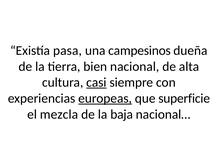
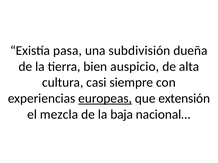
campesinos: campesinos -> subdivisión
nacional: nacional -> auspicio
casi underline: present -> none
superficie: superficie -> extensión
